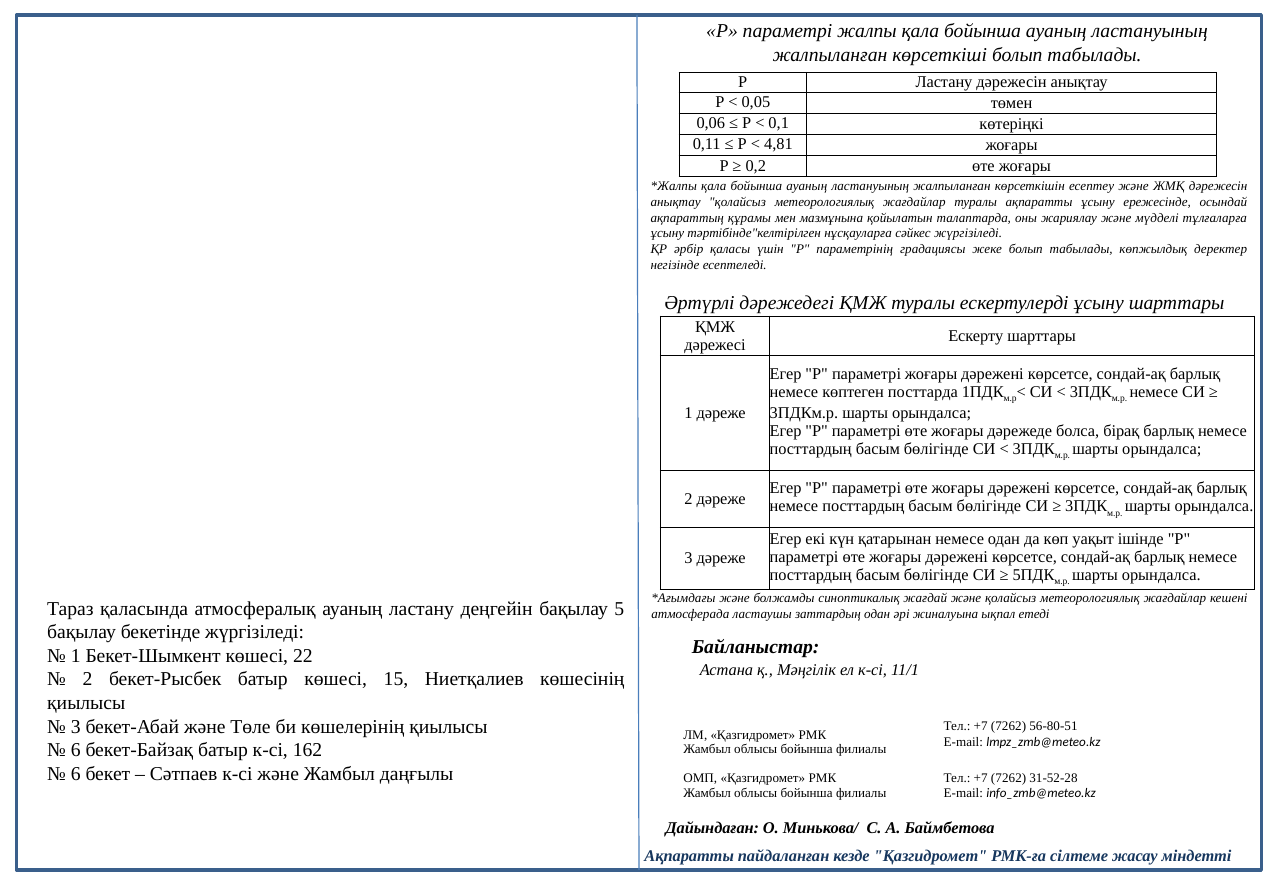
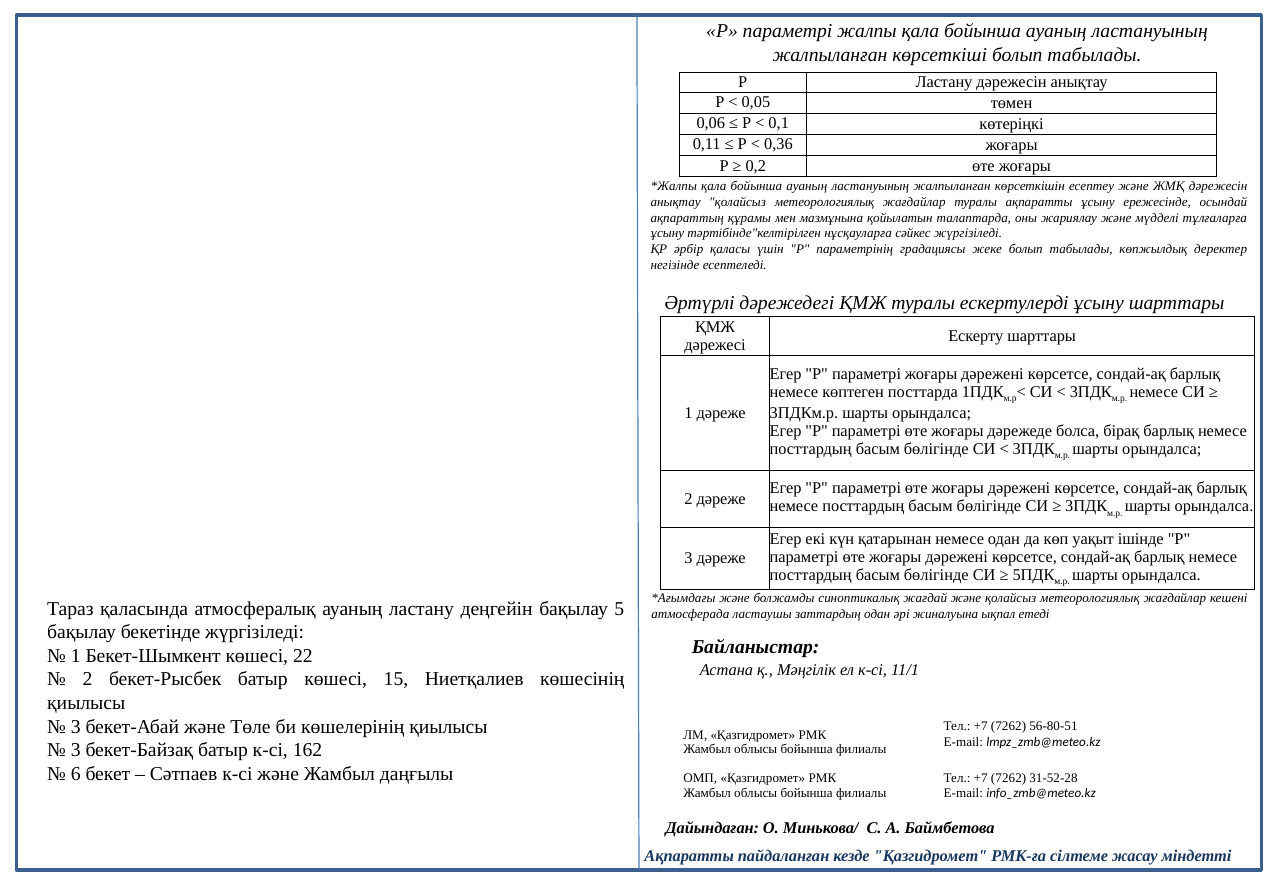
4,81: 4,81 -> 0,36
6 at (76, 750): 6 -> 3
